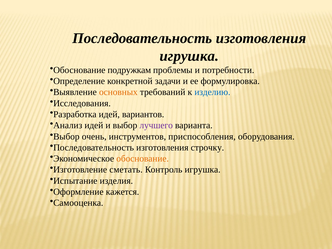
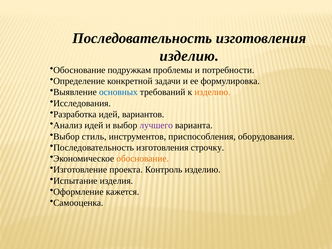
игрушка at (189, 56): игрушка -> изделию
основных colour: orange -> blue
изделию at (212, 92) colour: blue -> orange
очень: очень -> стиль
сметать: сметать -> проекта
Контроль игрушка: игрушка -> изделию
